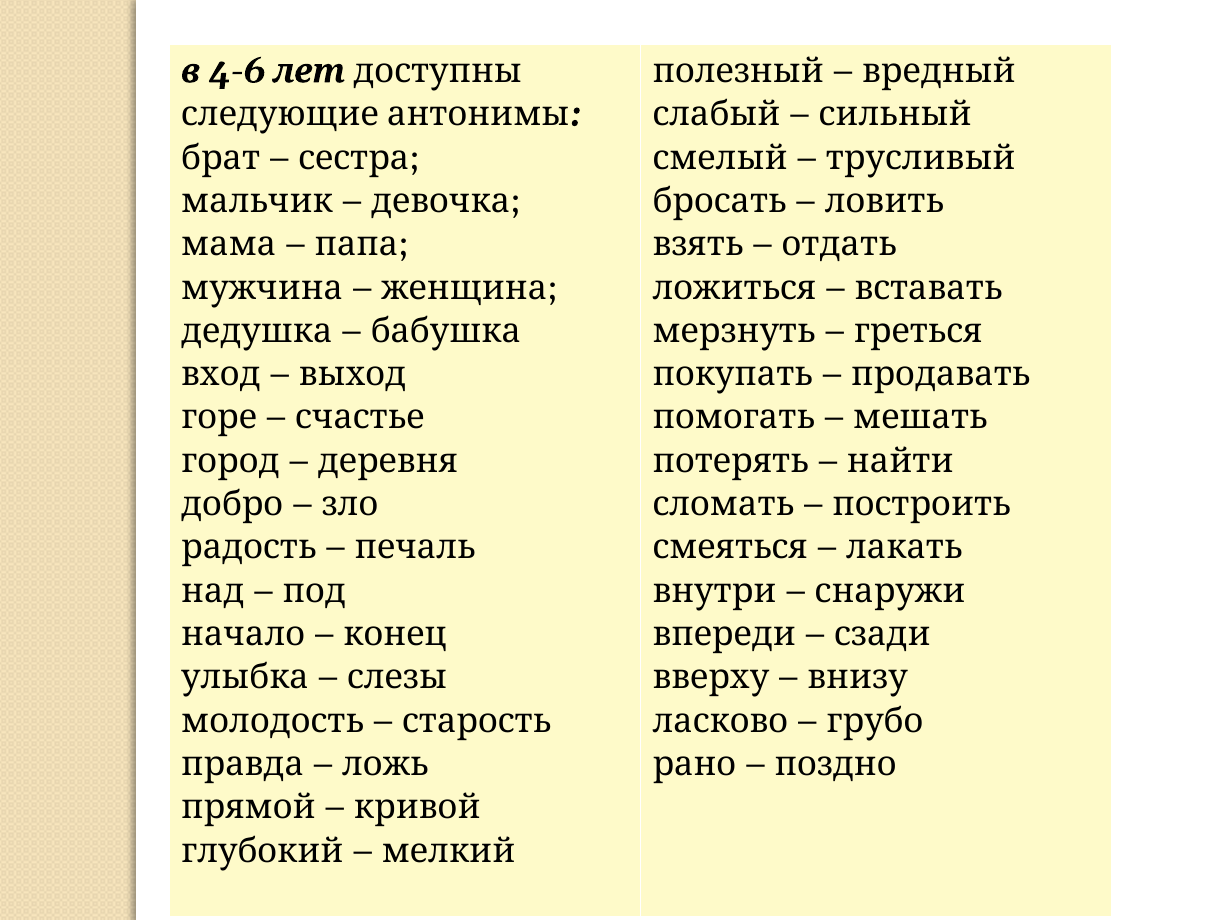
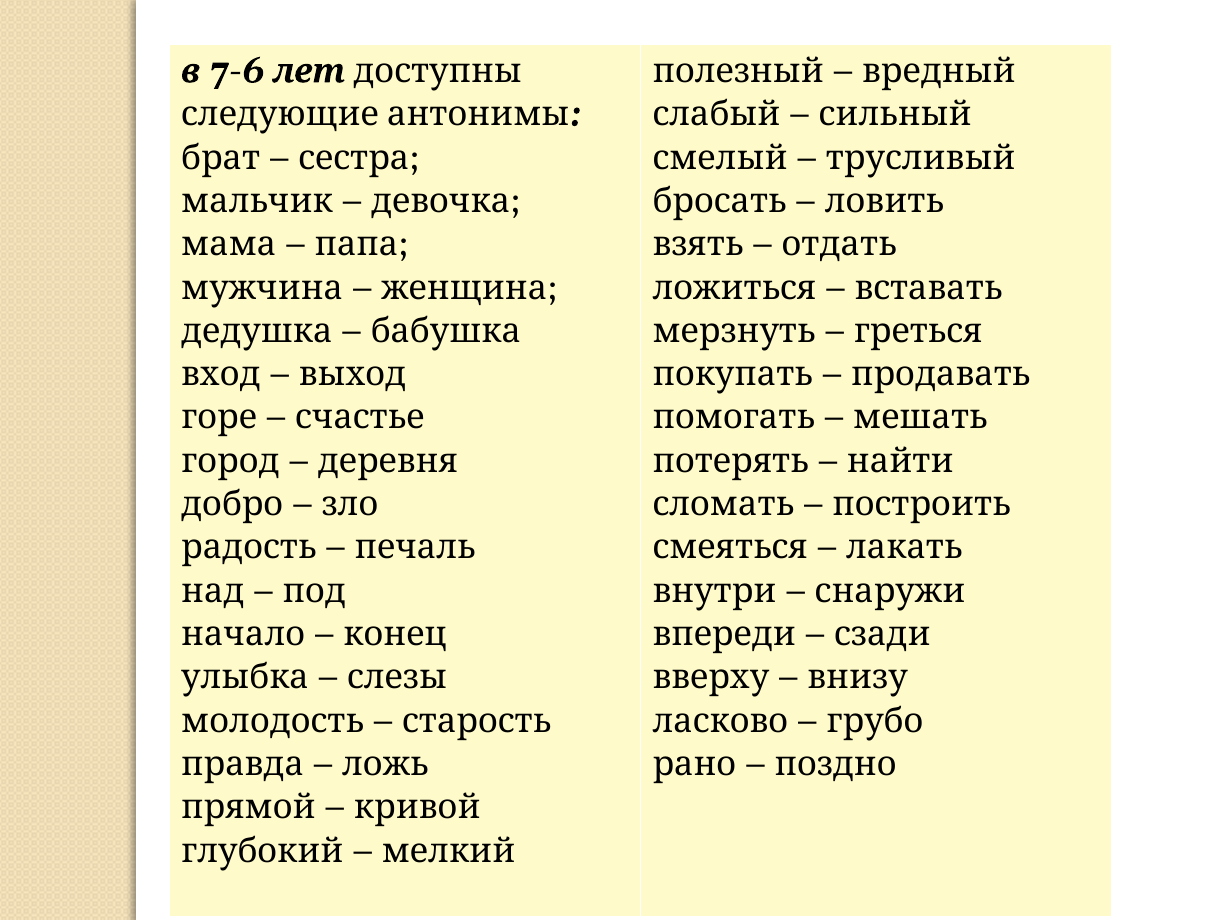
4-6: 4-6 -> 7-6
